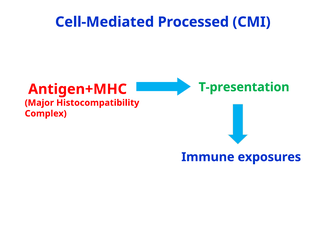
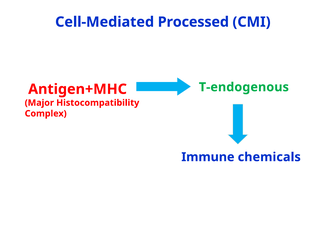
T-presentation: T-presentation -> T-endogenous
exposures: exposures -> chemicals
